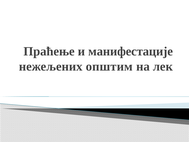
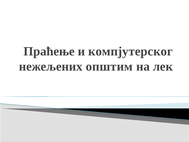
манифестације: манифестације -> компјутерског
